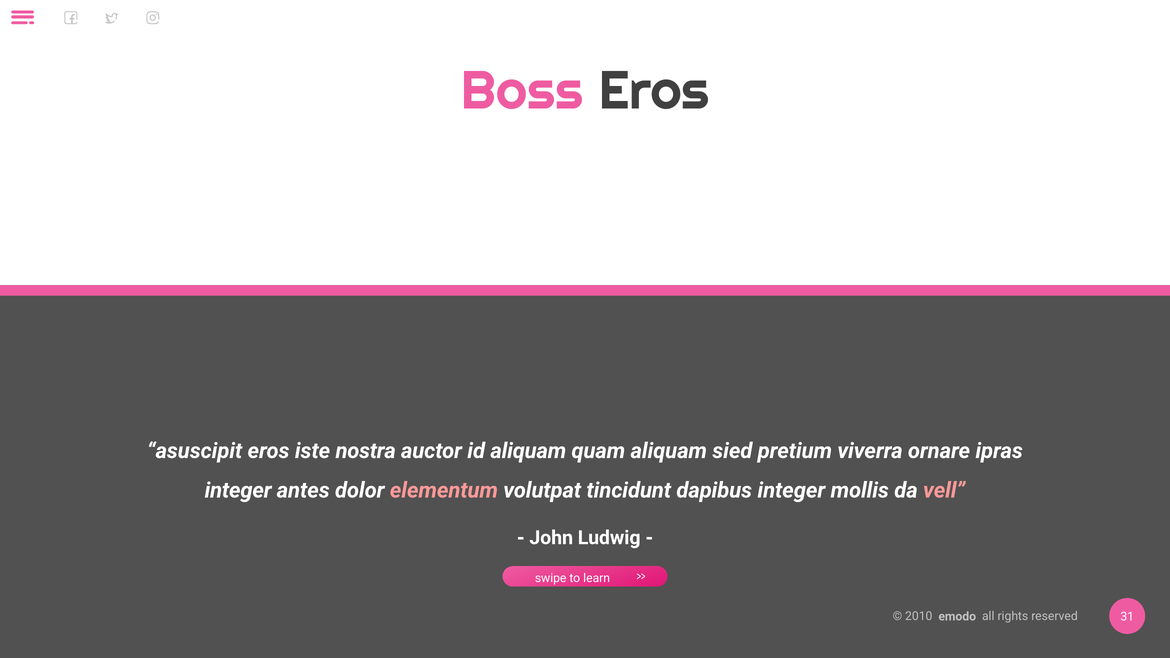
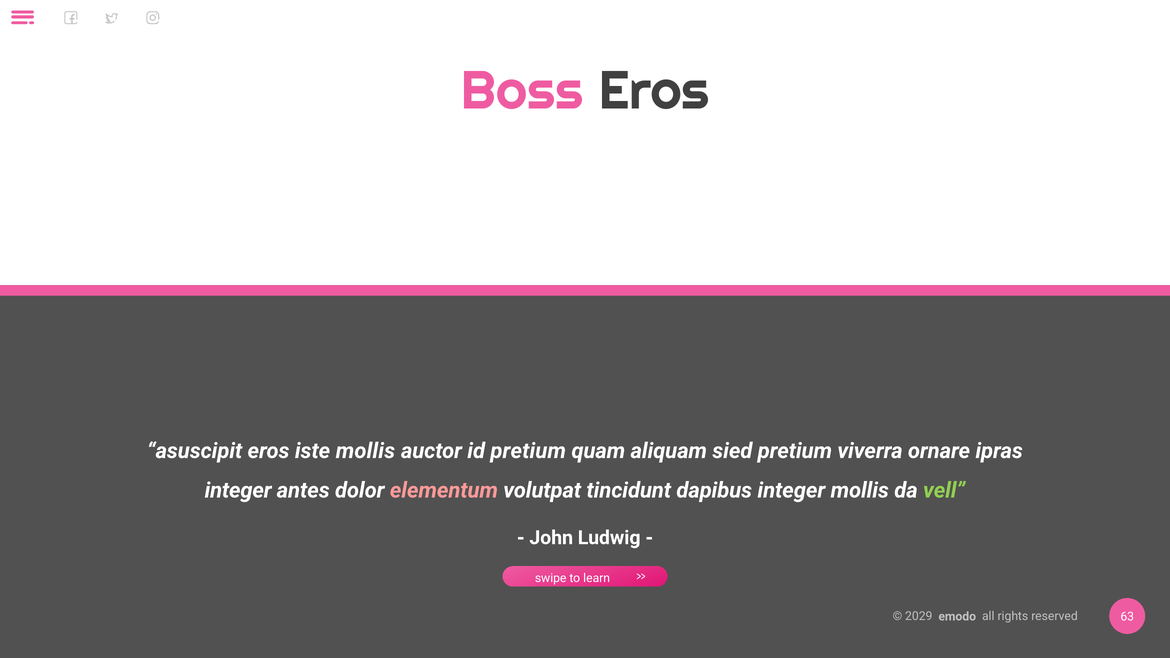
iste nostra: nostra -> mollis
id aliquam: aliquam -> pretium
vell colour: pink -> light green
2010: 2010 -> 2029
31: 31 -> 63
